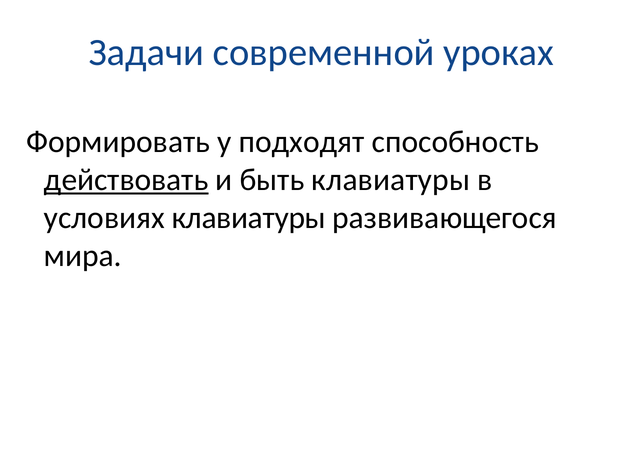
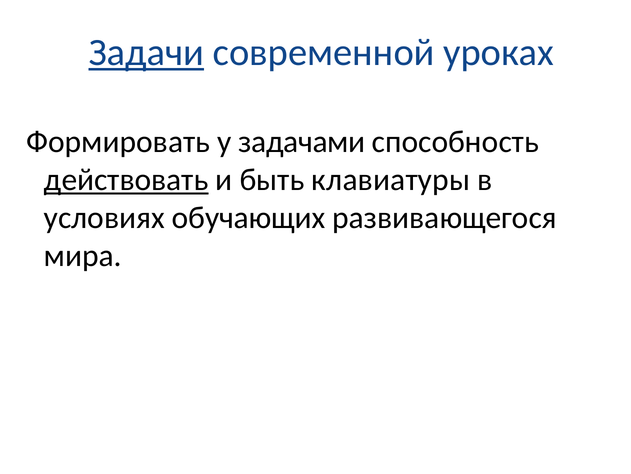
Задачи underline: none -> present
подходят: подходят -> задачами
условиях клавиатуры: клавиатуры -> обучающих
